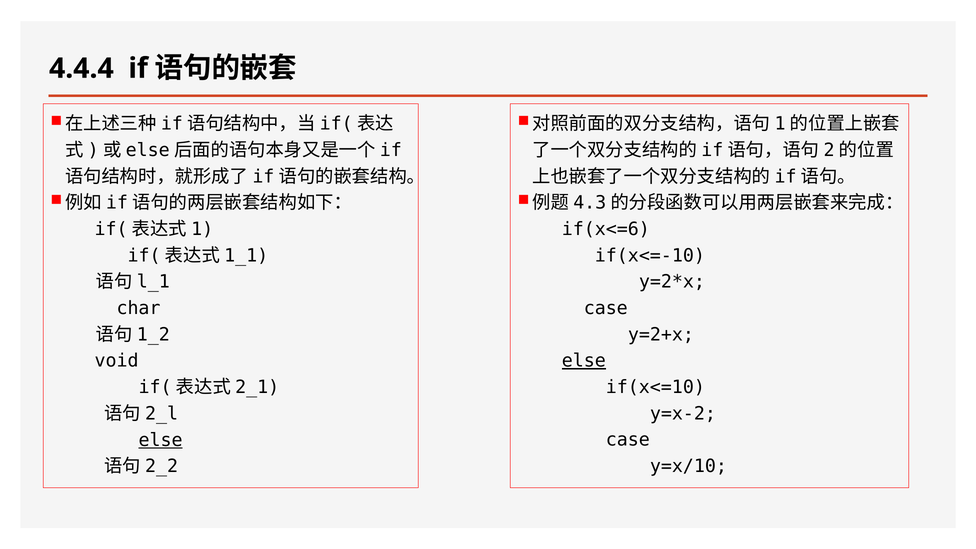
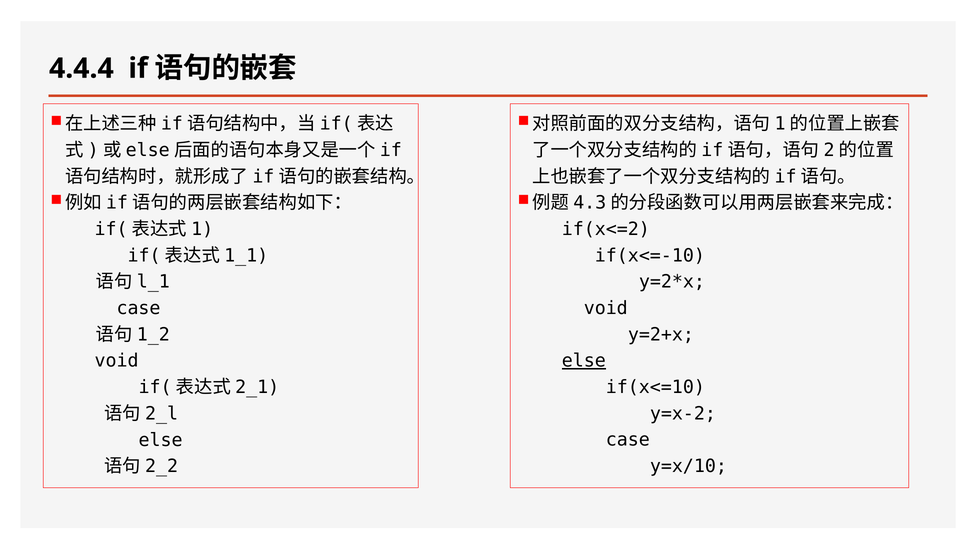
if(x<=6: if(x<=6 -> if(x<=2
case at (606, 308): case -> void
char at (139, 308): char -> case
else at (161, 440) underline: present -> none
